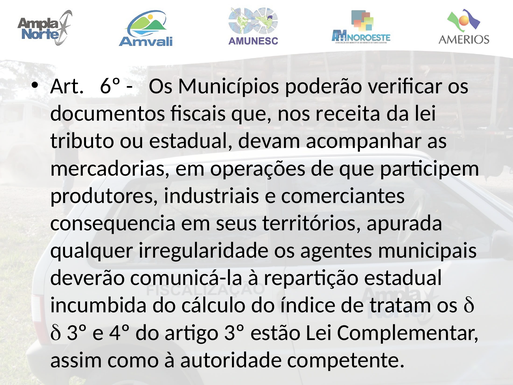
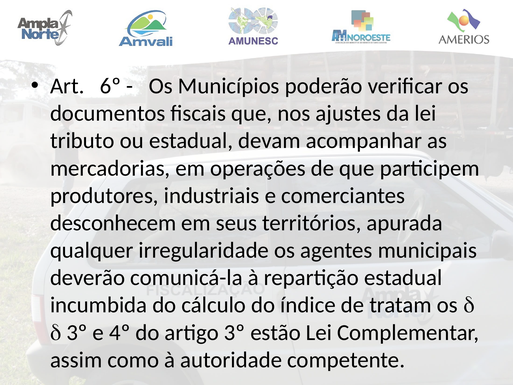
receita: receita -> ajustes
consequencia: consequencia -> desconhecem
